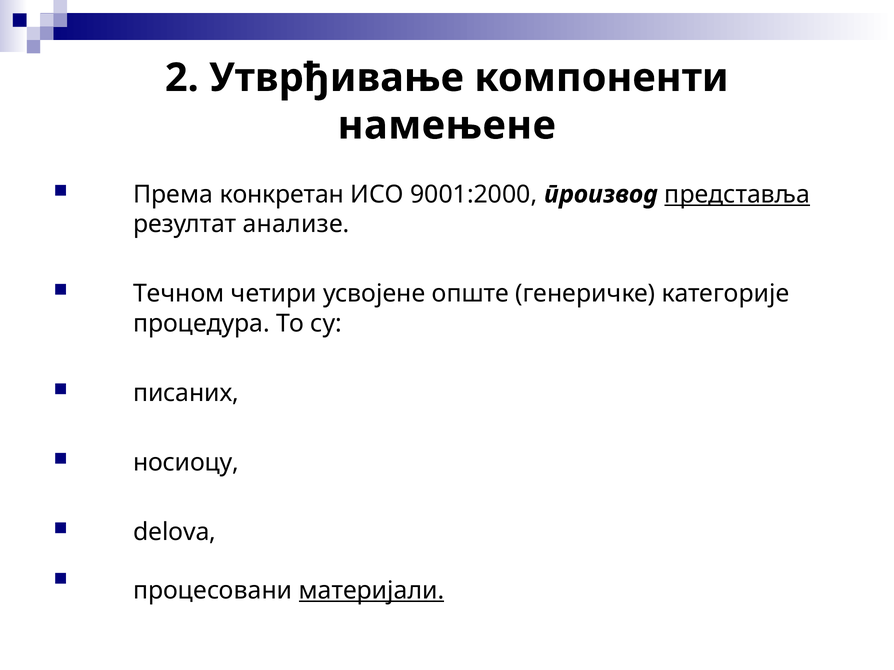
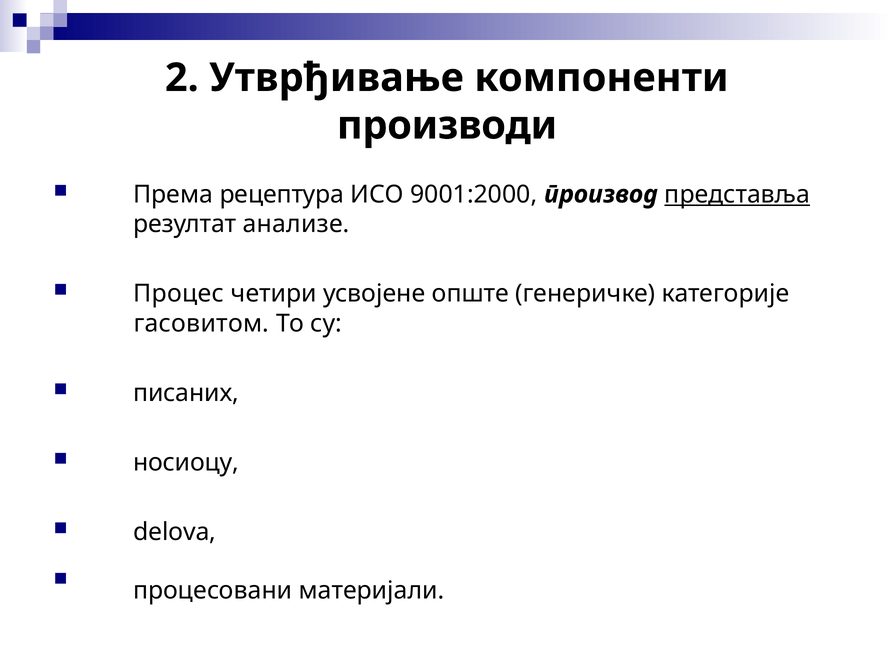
намењене: намењене -> производи
конкретан: конкретан -> рецептура
Течном: Течном -> Процес
процедура: процедура -> гасовитом
материјали underline: present -> none
